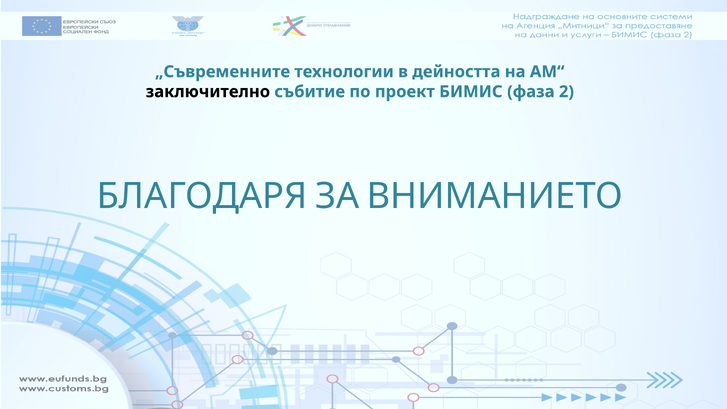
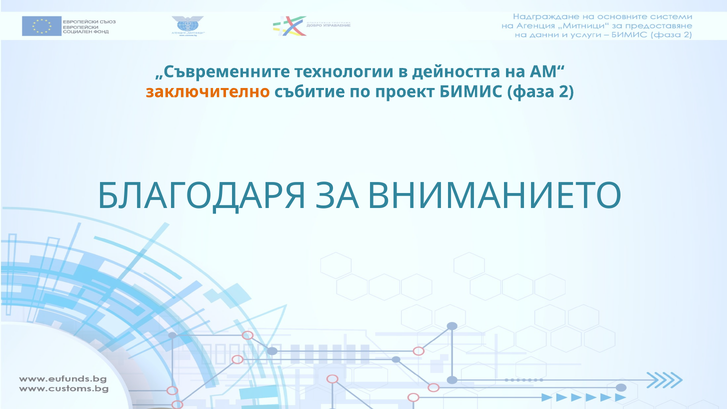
заключително colour: black -> orange
